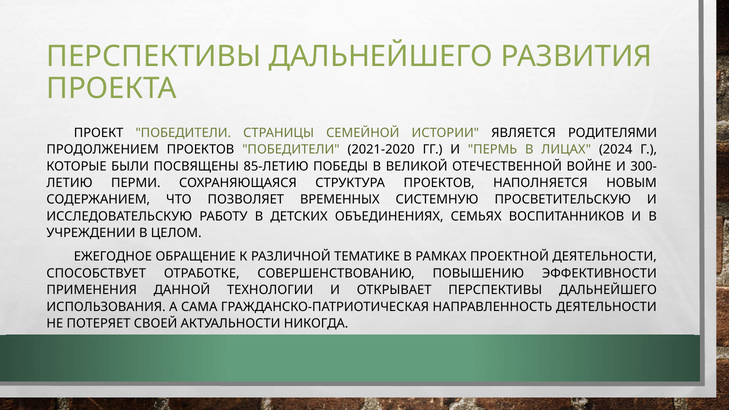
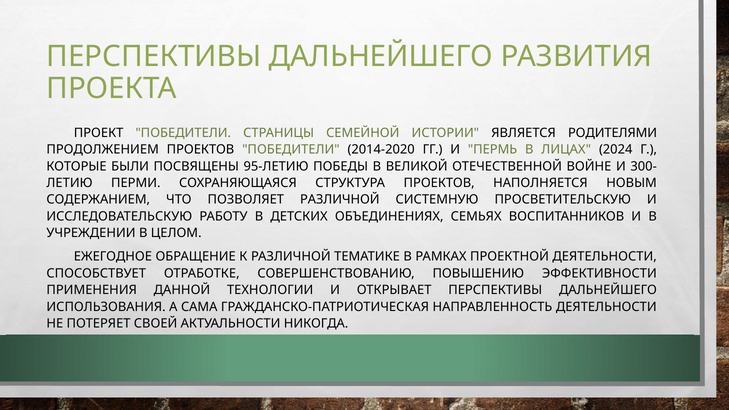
2021-2020: 2021-2020 -> 2014-2020
85-ЛЕТИЮ: 85-ЛЕТИЮ -> 95-ЛЕТИЮ
ПОЗВОЛЯЕТ ВРЕМЕННЫХ: ВРЕМЕННЫХ -> РАЗЛИЧНОЙ
